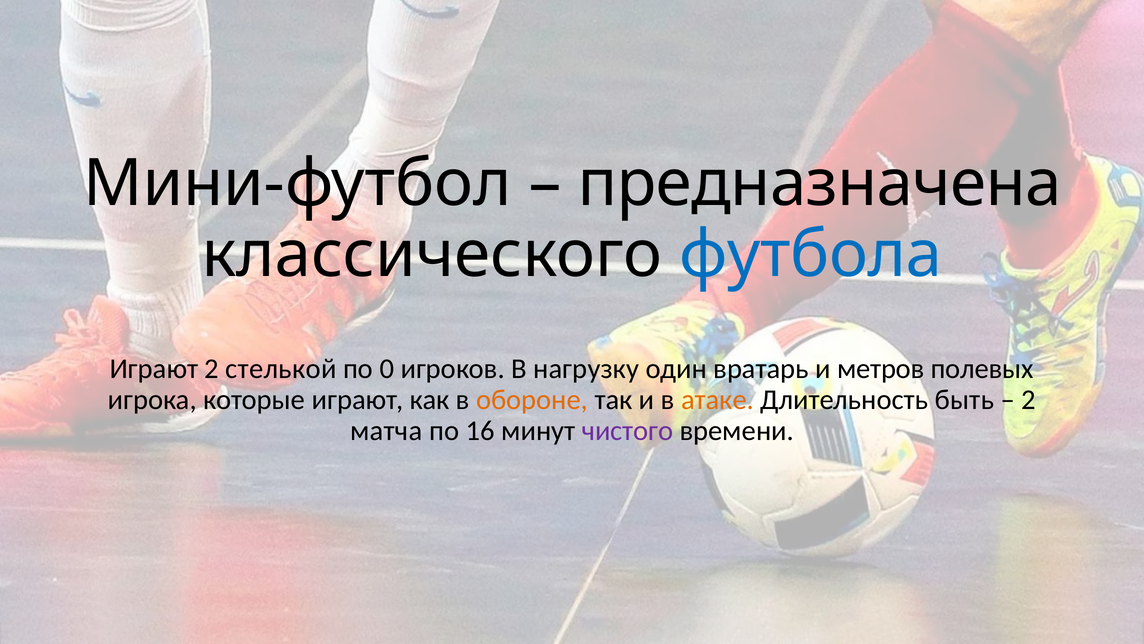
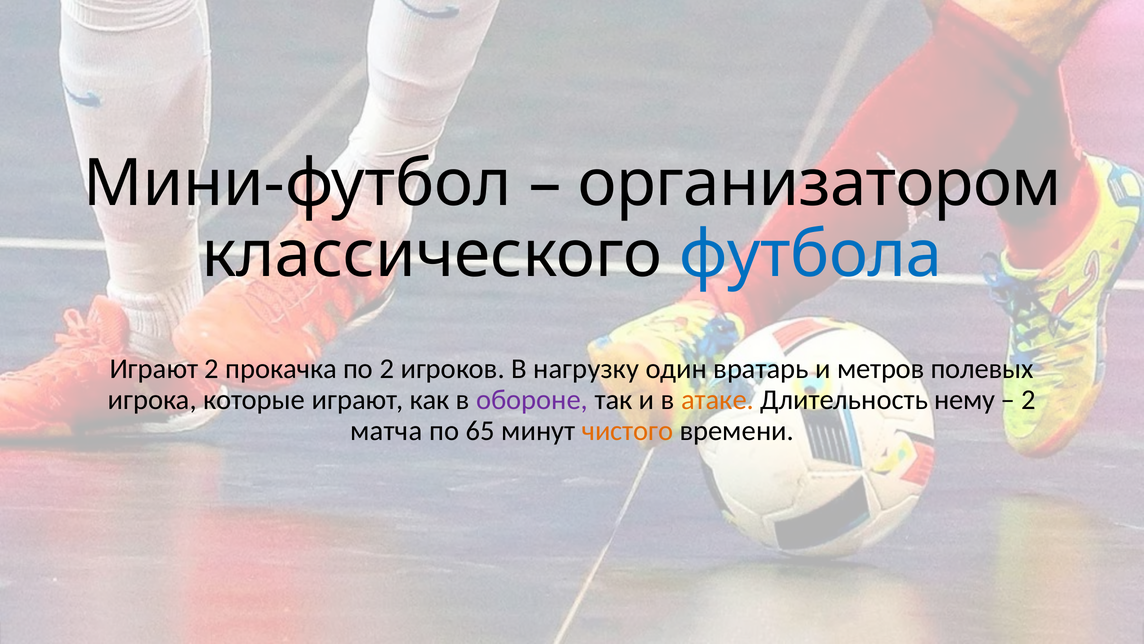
предназначена: предназначена -> организатором
стелькой: стелькой -> прокачка
по 0: 0 -> 2
обороне colour: orange -> purple
быть: быть -> нему
16: 16 -> 65
чистого colour: purple -> orange
